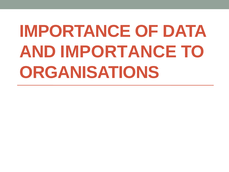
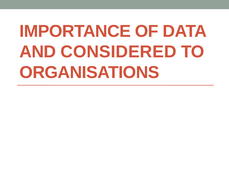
AND IMPORTANCE: IMPORTANCE -> CONSIDERED
